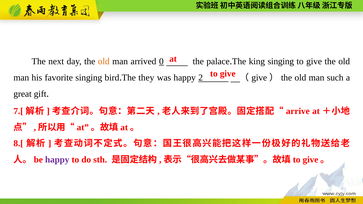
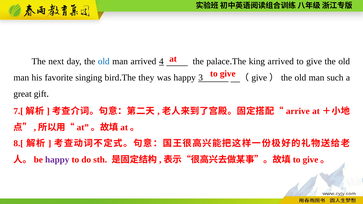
old at (104, 61) colour: orange -> blue
0: 0 -> 4
king singing: singing -> arrived
2: 2 -> 3
